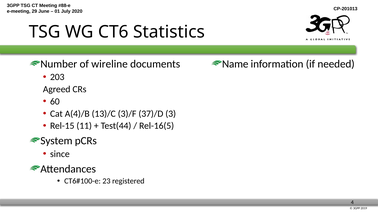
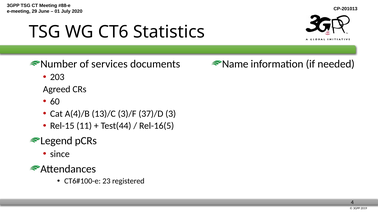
wireline: wireline -> services
System: System -> Legend
